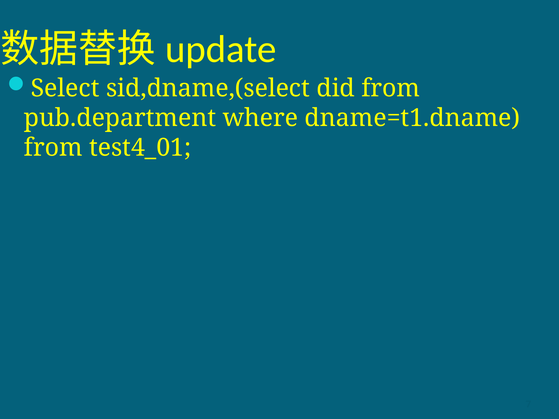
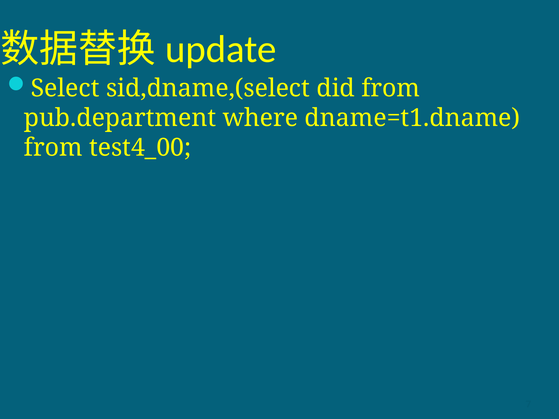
test4_01: test4_01 -> test4_00
